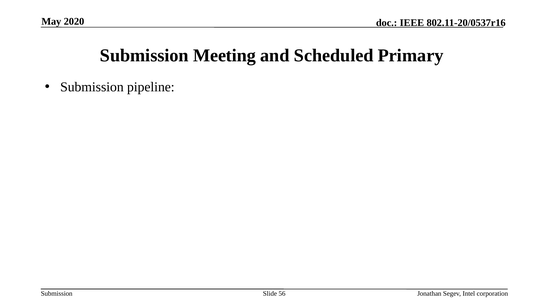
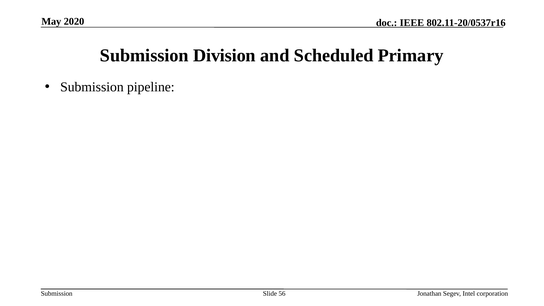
Meeting: Meeting -> Division
